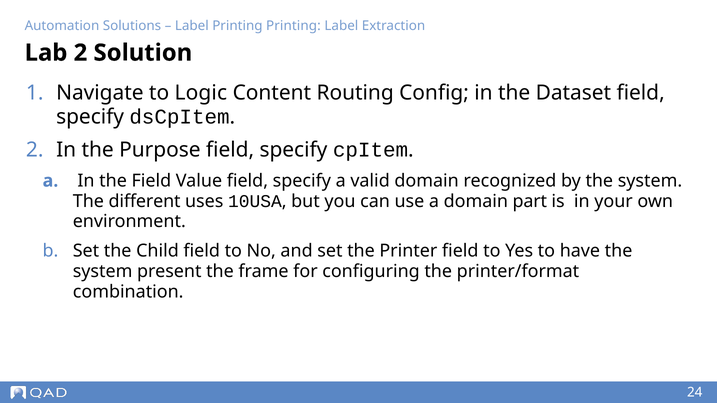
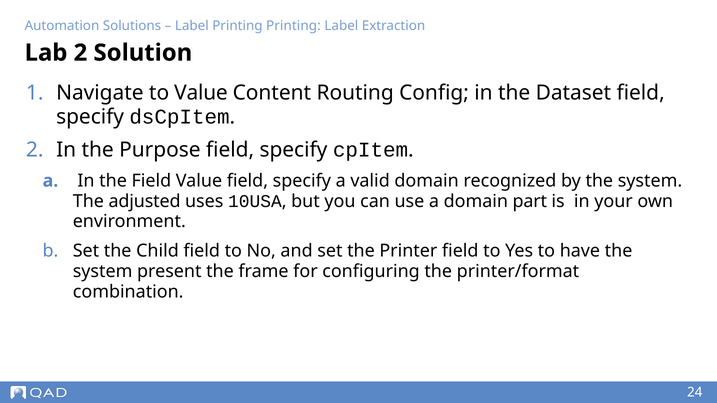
to Logic: Logic -> Value
different: different -> adjusted
